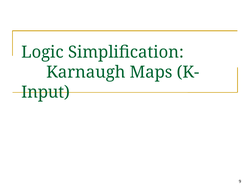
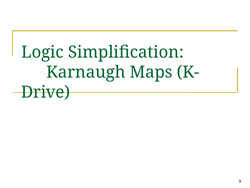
Input: Input -> Drive
